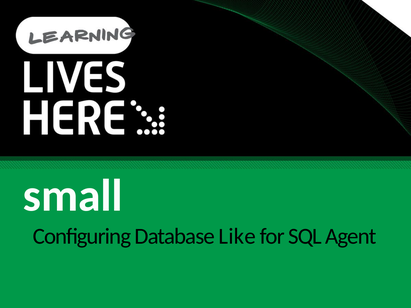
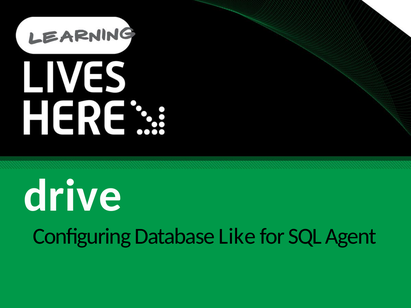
small: small -> drive
